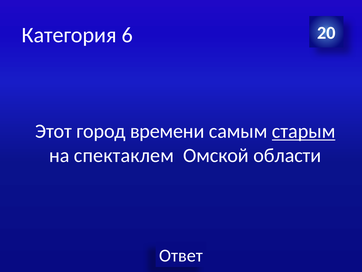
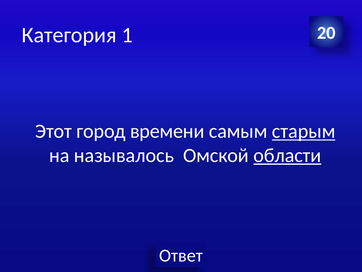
6: 6 -> 1
спектаклем: спектаклем -> называлось
области underline: none -> present
